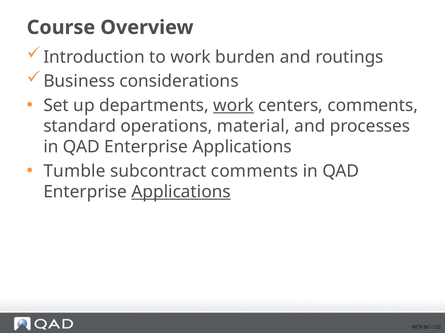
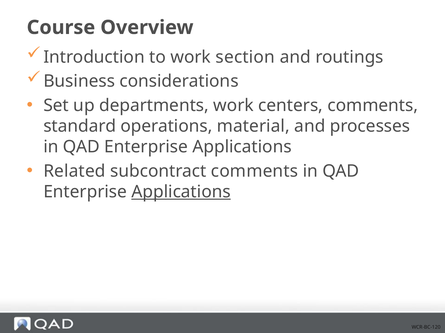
burden: burden -> section
work at (234, 106) underline: present -> none
Tumble: Tumble -> Related
